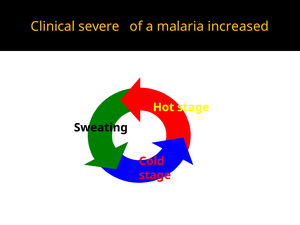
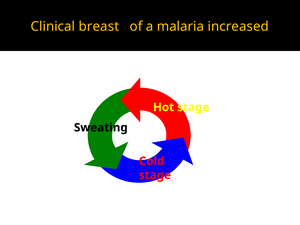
severe: severe -> breast
